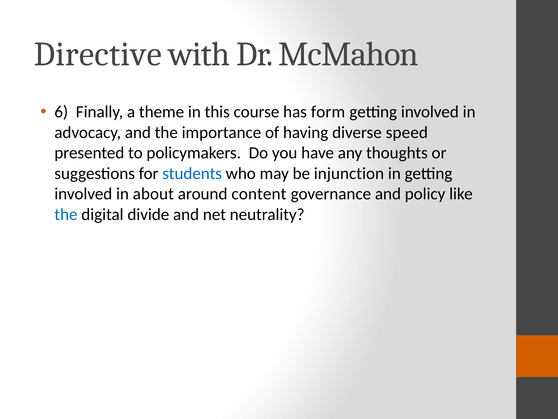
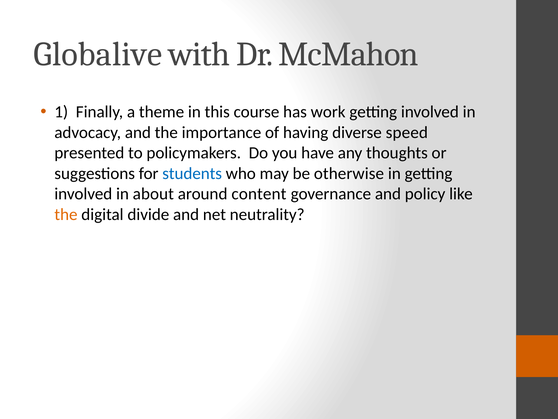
Directive: Directive -> Globalive
6: 6 -> 1
form: form -> work
injunction: injunction -> otherwise
the at (66, 214) colour: blue -> orange
